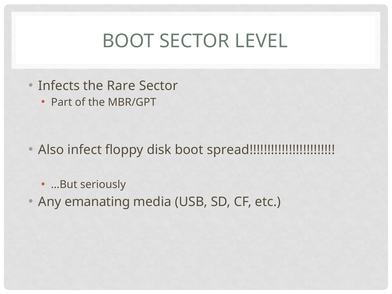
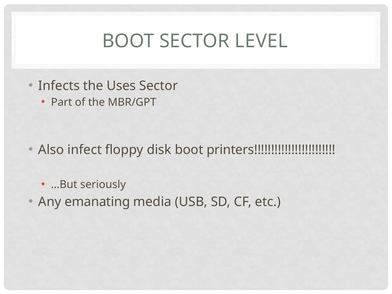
Rare: Rare -> Uses
spread: spread -> printers
